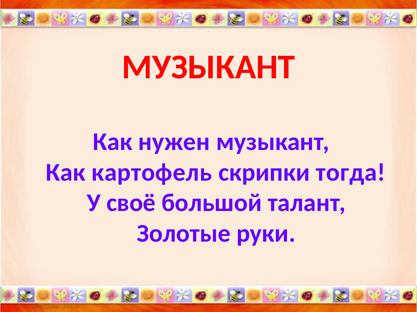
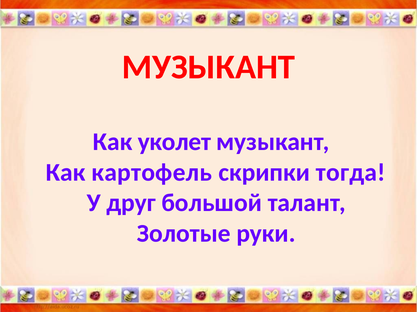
нужен: нужен -> уколет
своё: своё -> друг
